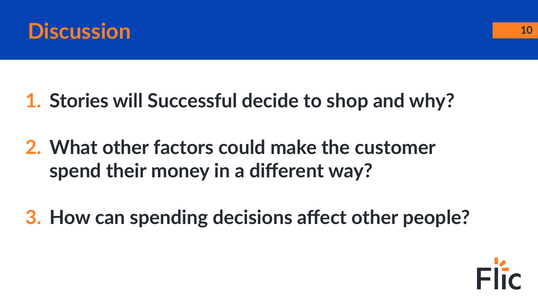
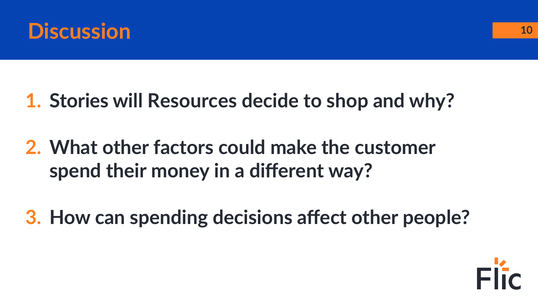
Successful: Successful -> Resources
